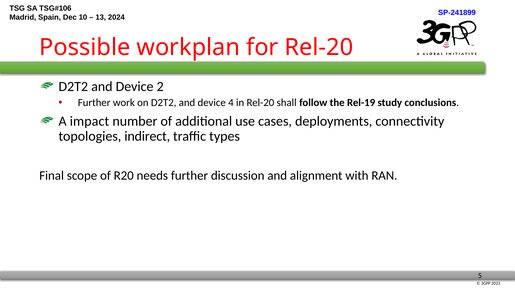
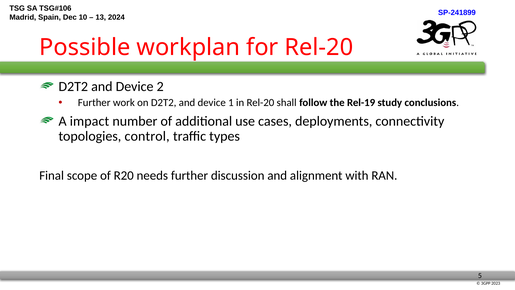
4: 4 -> 1
indirect: indirect -> control
